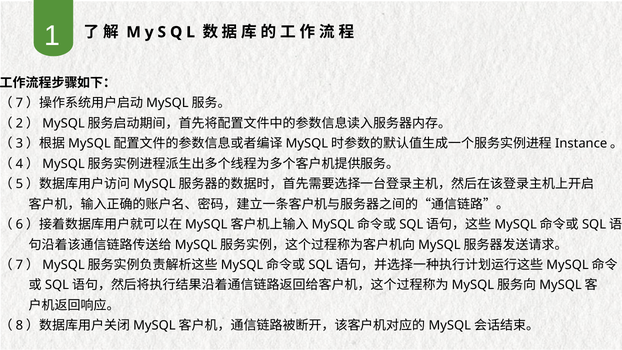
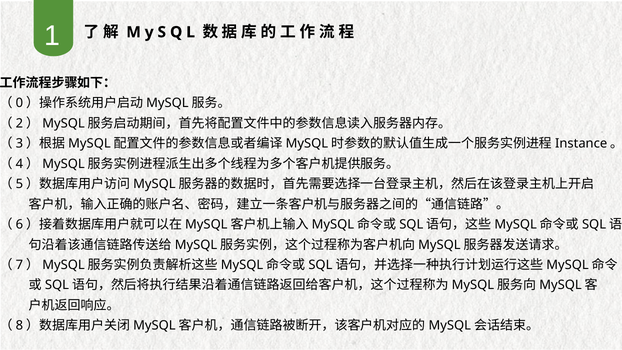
7 at (19, 103): 7 -> 0
